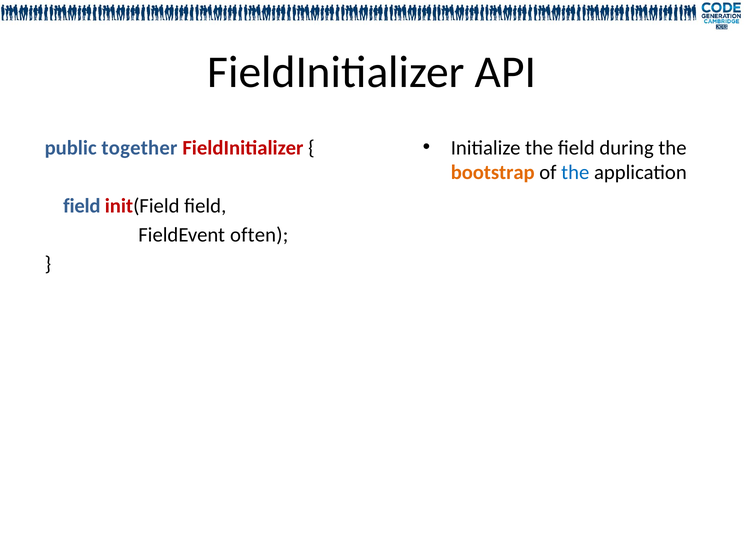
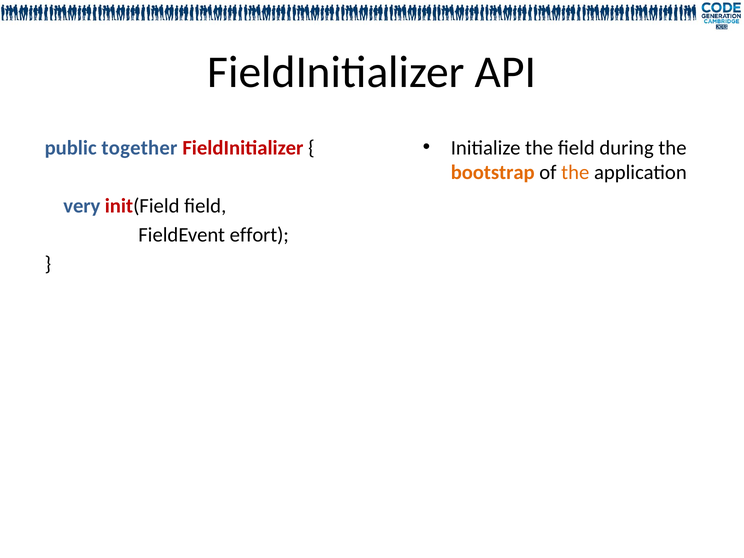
the at (575, 173) colour: blue -> orange
field at (82, 206): field -> very
often: often -> effort
